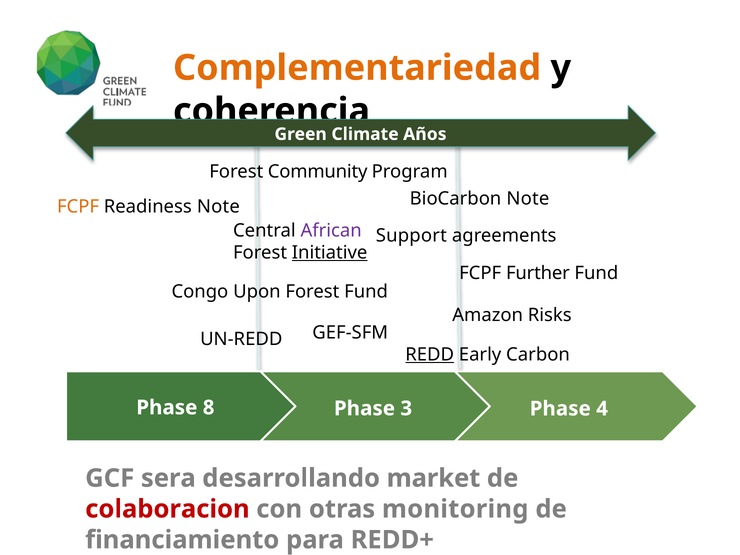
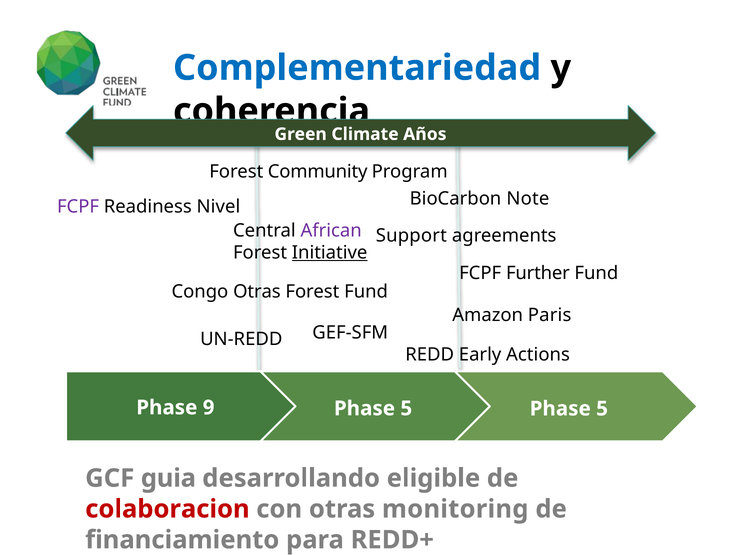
Complementariedad colour: orange -> blue
FCPF at (78, 207) colour: orange -> purple
Readiness Note: Note -> Nivel
Congo Upon: Upon -> Otras
Risks: Risks -> Paris
REDD underline: present -> none
Carbon: Carbon -> Actions
8: 8 -> 9
3 at (406, 408): 3 -> 5
4 at (602, 409): 4 -> 5
sera: sera -> guia
market: market -> eligible
